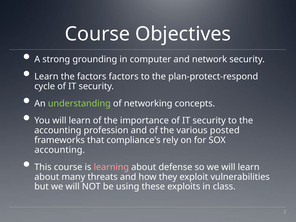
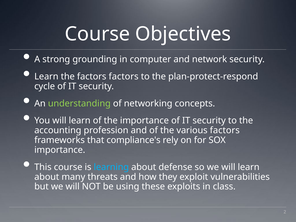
various posted: posted -> factors
accounting at (60, 150): accounting -> importance
learning colour: pink -> light blue
